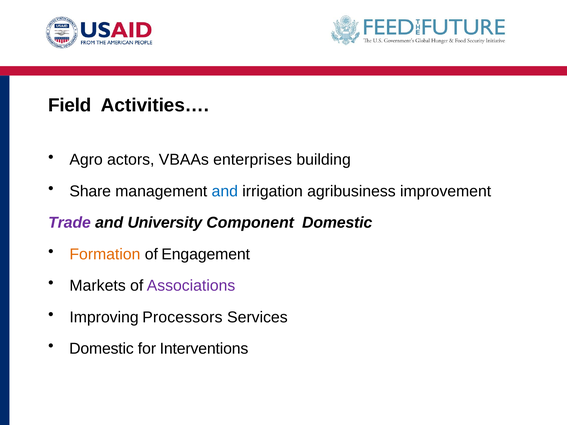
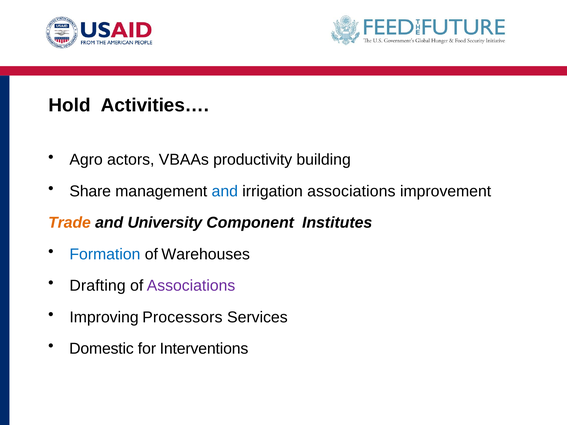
Field: Field -> Hold
enterprises: enterprises -> productivity
irrigation agribusiness: agribusiness -> associations
Trade colour: purple -> orange
Component Domestic: Domestic -> Institutes
Formation colour: orange -> blue
Engagement: Engagement -> Warehouses
Markets: Markets -> Drafting
